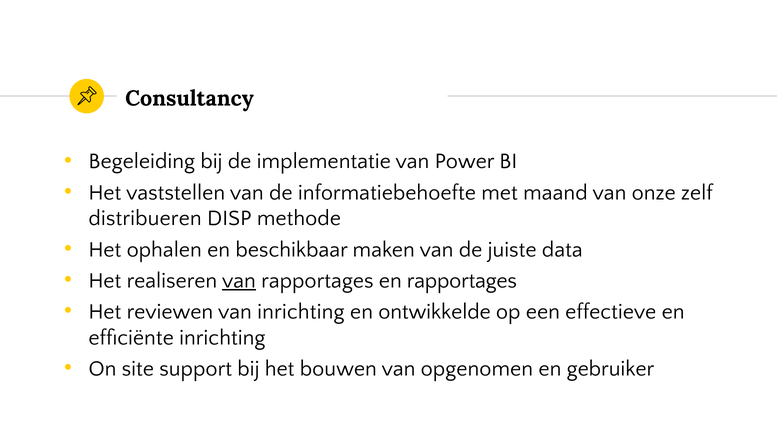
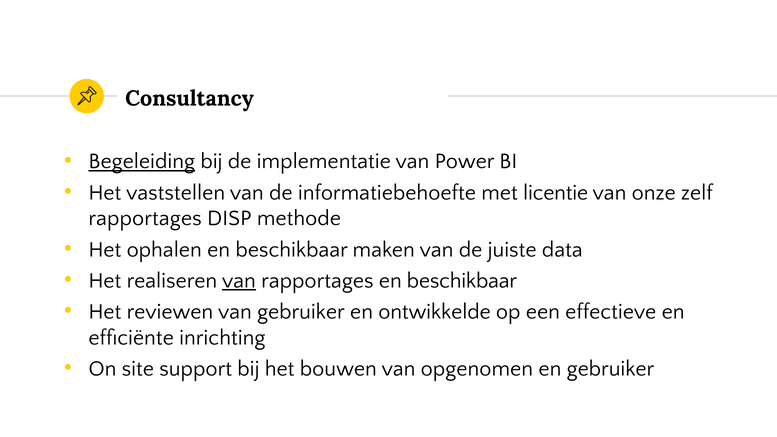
Begeleiding underline: none -> present
maand: maand -> licentie
distribueren at (145, 218): distribueren -> rapportages
rapportages en rapportages: rapportages -> beschikbaar
van inrichting: inrichting -> gebruiker
